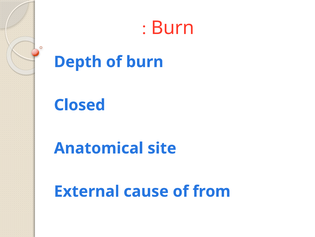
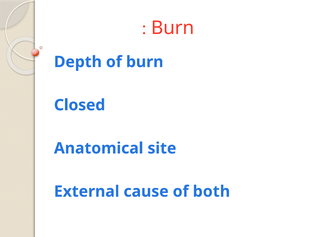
from: from -> both
